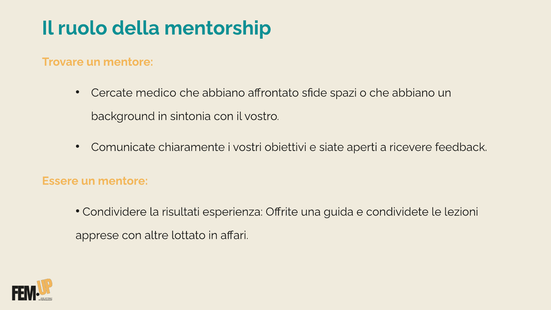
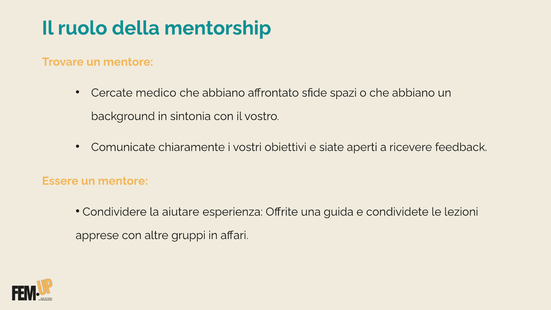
risultati: risultati -> aiutare
lottato: lottato -> gruppi
